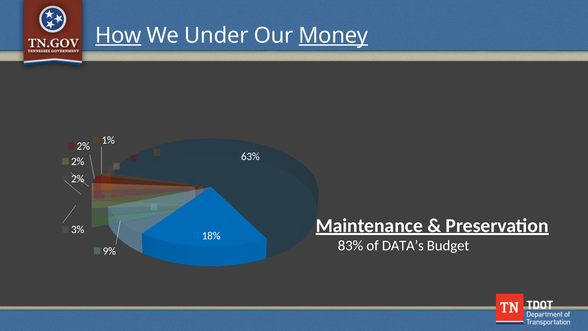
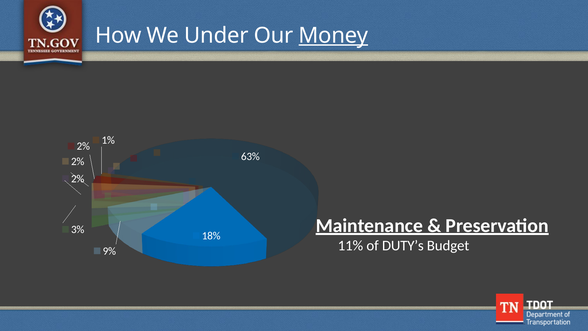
How underline: present -> none
83%: 83% -> 11%
DATA’s: DATA’s -> DUTY’s
